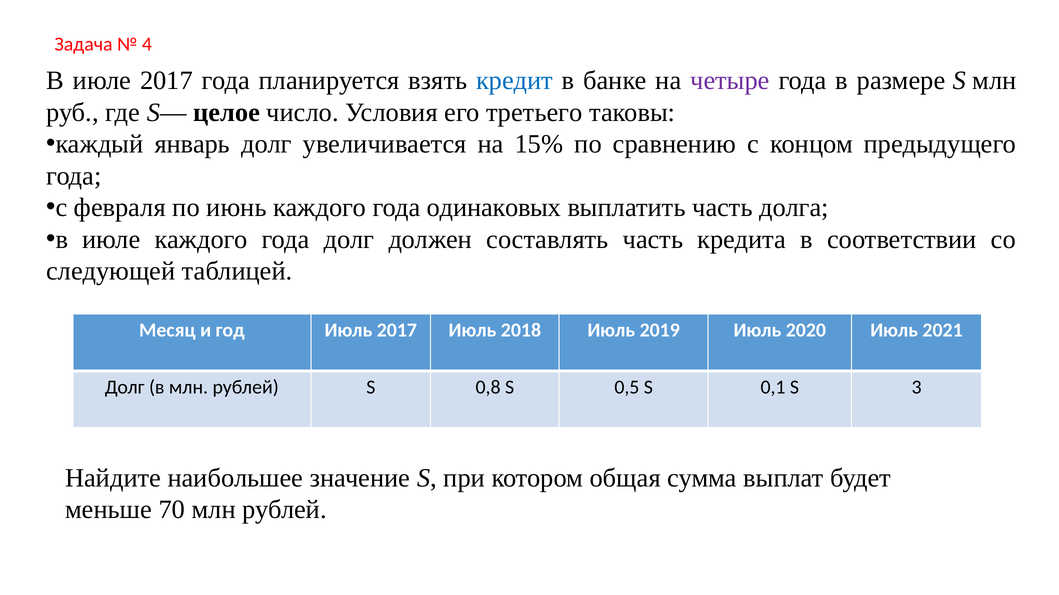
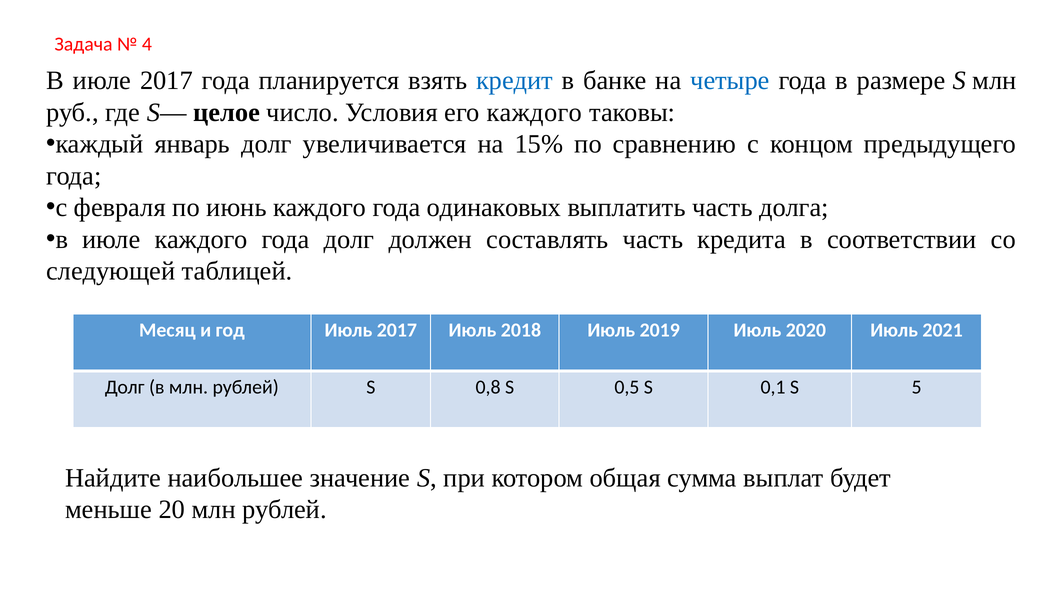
четыре colour: purple -> blue
его третьего: третьего -> каждого
3: 3 -> 5
70: 70 -> 20
